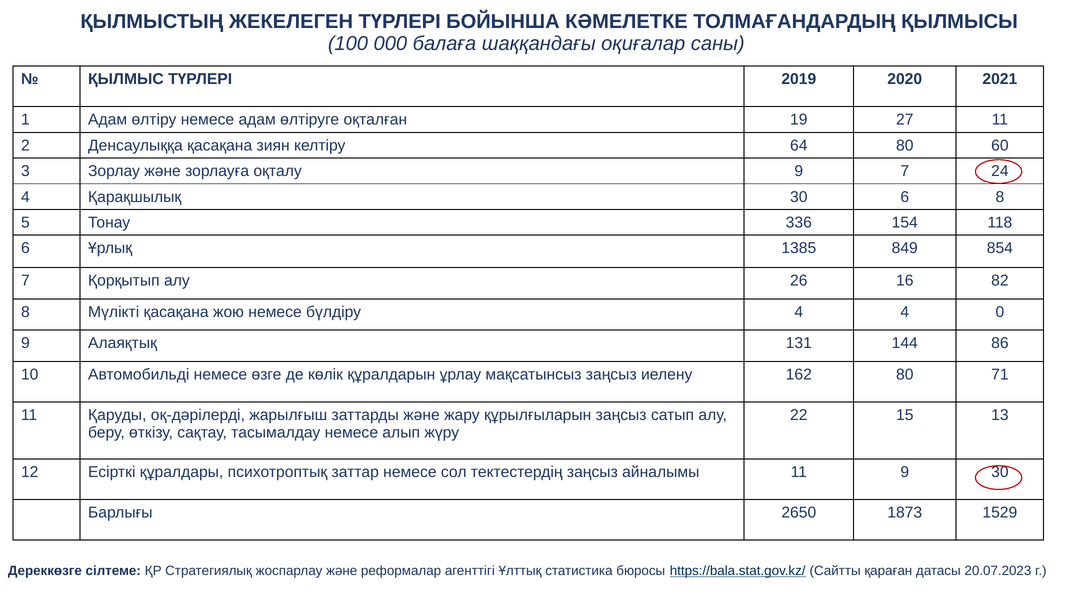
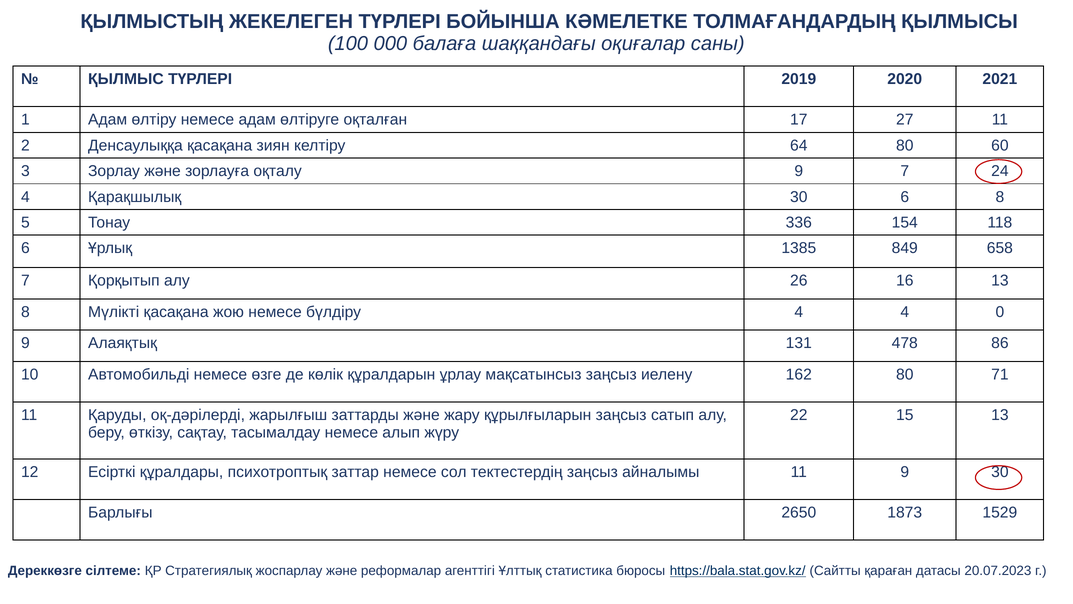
19: 19 -> 17
854: 854 -> 658
16 82: 82 -> 13
144: 144 -> 478
